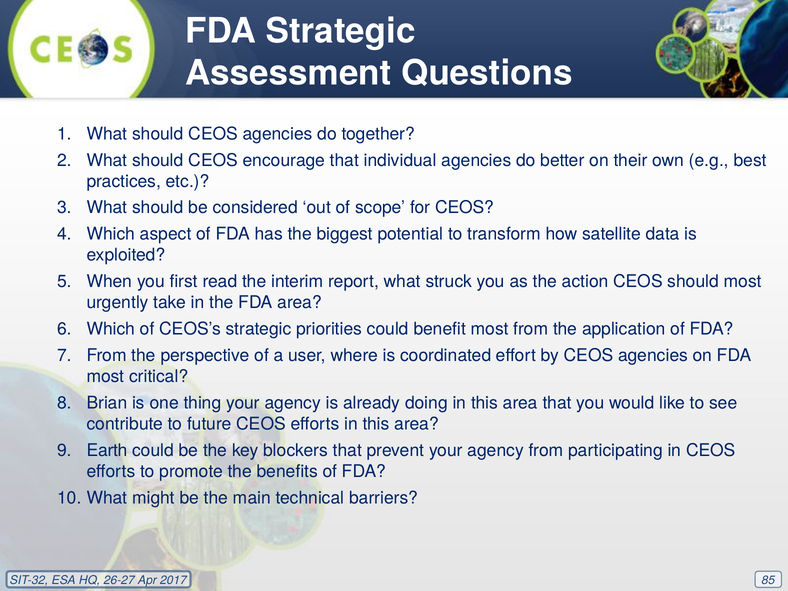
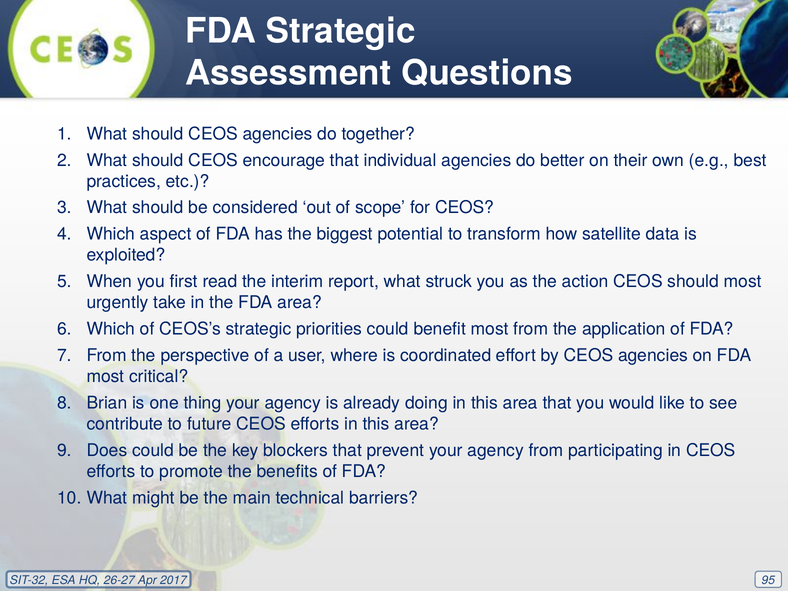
Earth: Earth -> Does
85: 85 -> 95
